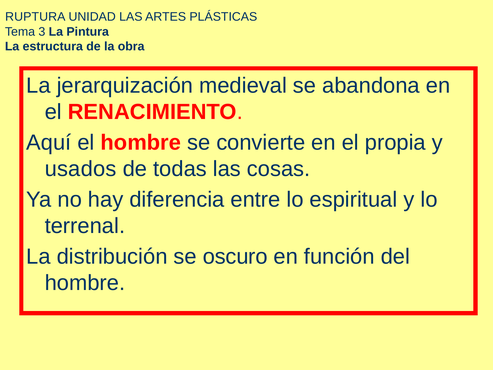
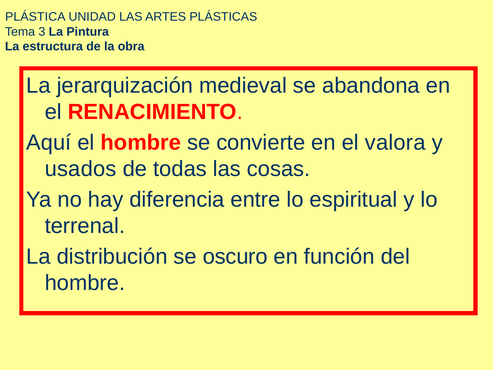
RUPTURA: RUPTURA -> PLÁSTICA
propia: propia -> valora
